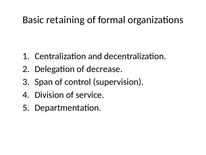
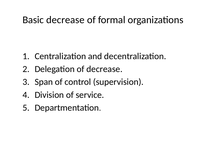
Basic retaining: retaining -> decrease
